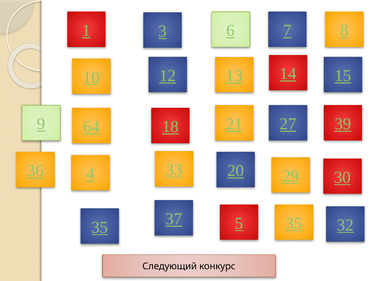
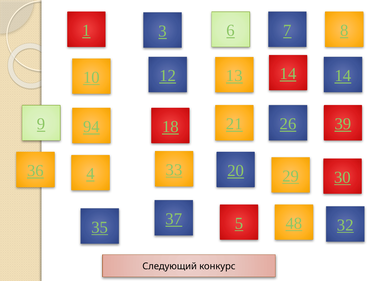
14 15: 15 -> 14
64: 64 -> 94
27: 27 -> 26
35 at (294, 223): 35 -> 48
